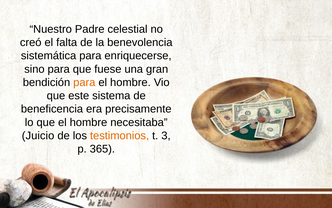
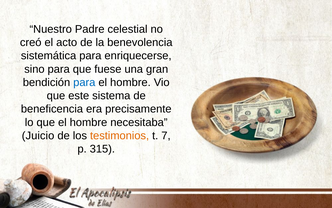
falta: falta -> acto
para at (84, 82) colour: orange -> blue
3: 3 -> 7
365: 365 -> 315
